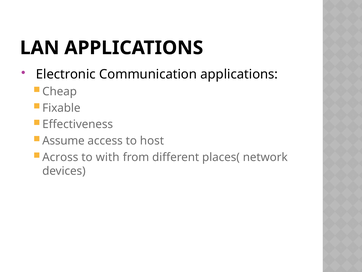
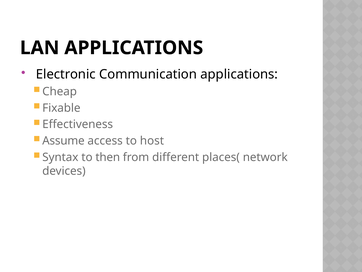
Across: Across -> Syntax
with: with -> then
